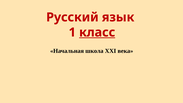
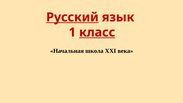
Русский underline: none -> present
